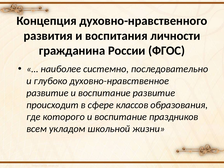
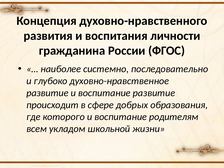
классов: классов -> добрых
праздников: праздников -> родителям
